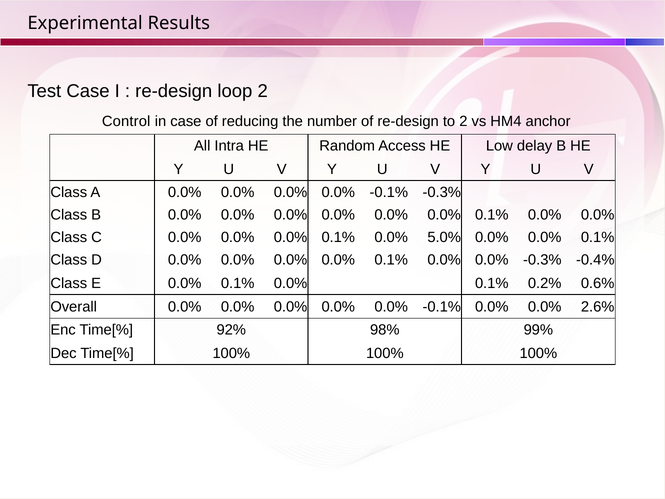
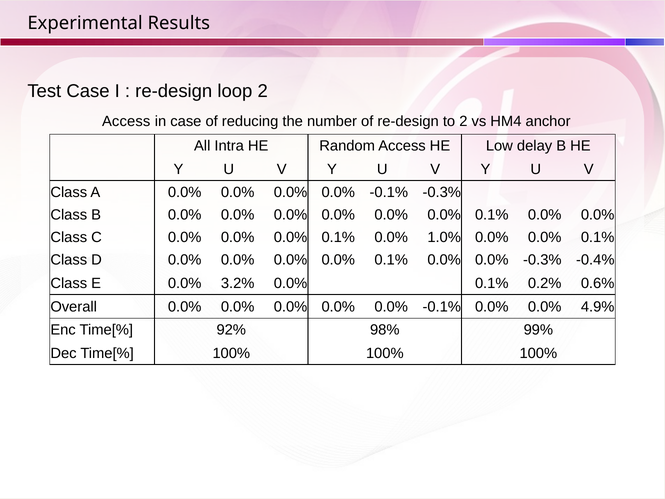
Control at (126, 121): Control -> Access
5.0%: 5.0% -> 1.0%
E 0.0% 0.1%: 0.1% -> 3.2%
2.6%: 2.6% -> 4.9%
